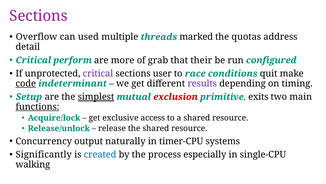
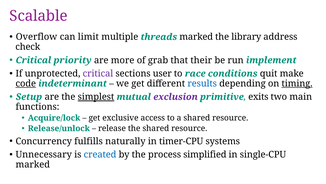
Sections at (39, 16): Sections -> Scalable
used: used -> limit
quotas: quotas -> library
detail: detail -> check
perform: perform -> priority
configured: configured -> implement
results colour: purple -> blue
timing underline: none -> present
exclusion colour: red -> purple
functions underline: present -> none
output: output -> fulfills
Significantly: Significantly -> Unnecessary
especially: especially -> simplified
walking at (33, 164): walking -> marked
